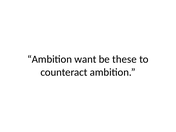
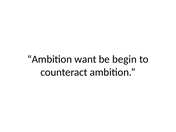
these: these -> begin
